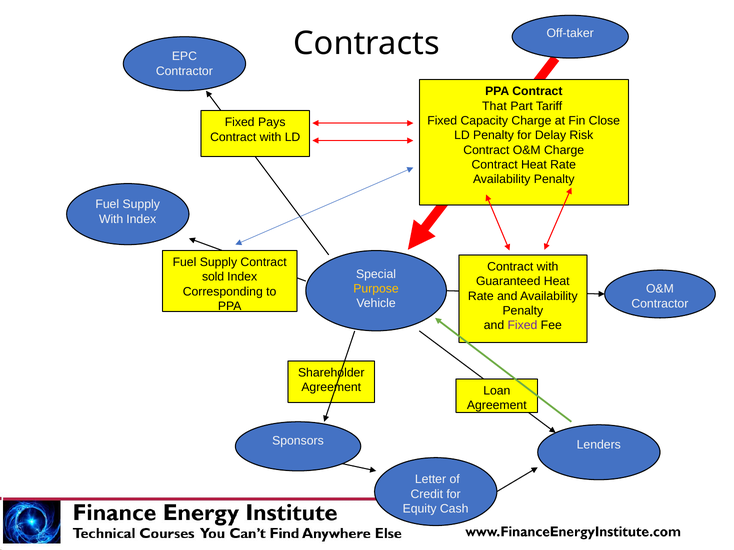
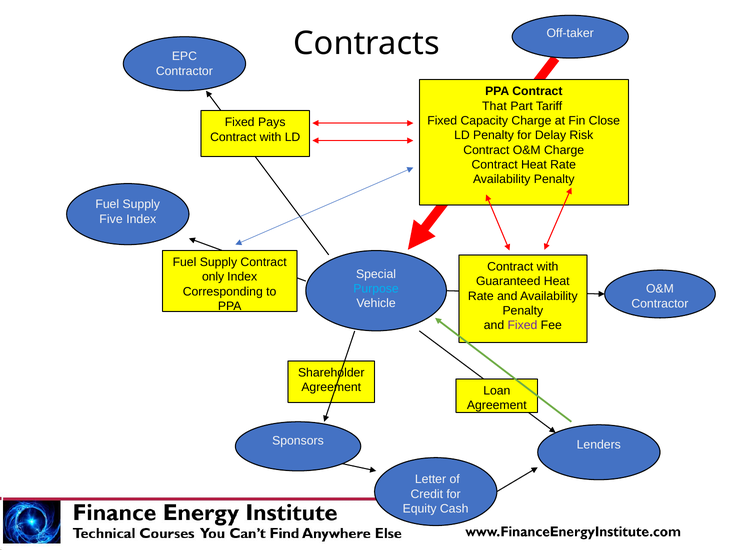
With at (111, 219): With -> Five
sold: sold -> only
Purpose colour: yellow -> light blue
